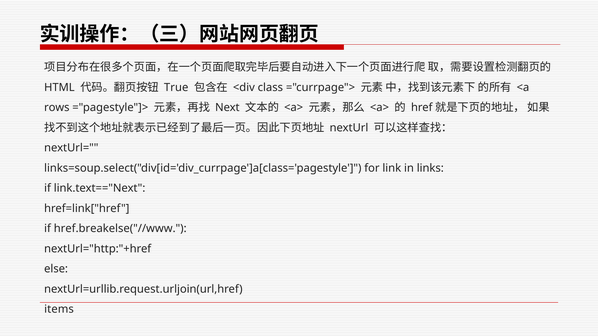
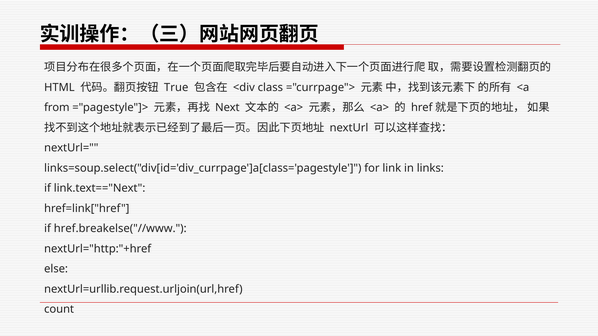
rows: rows -> from
items: items -> count
